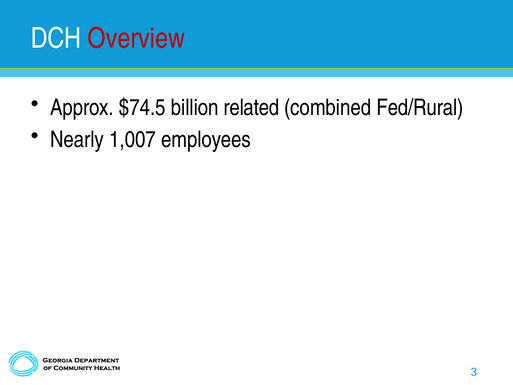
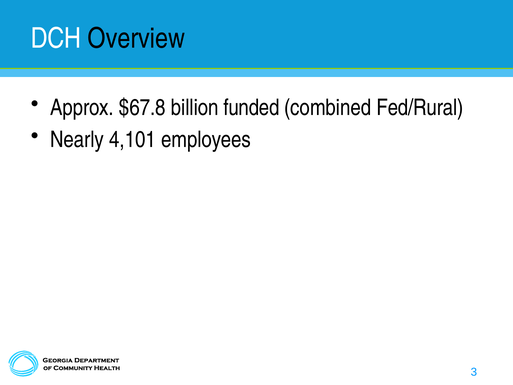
Overview colour: red -> black
$74.5: $74.5 -> $67.8
related: related -> funded
1,007: 1,007 -> 4,101
